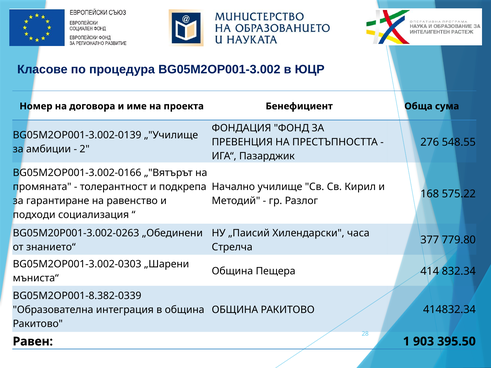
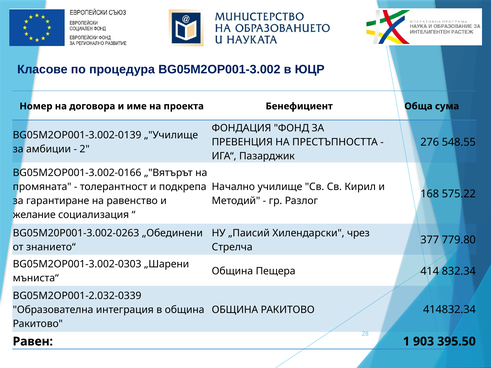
подходи: подходи -> желание
часа: часа -> чрез
BG05M2OP001-8.382-0339: BG05M2OP001-8.382-0339 -> BG05M2OP001-2.032-0339
